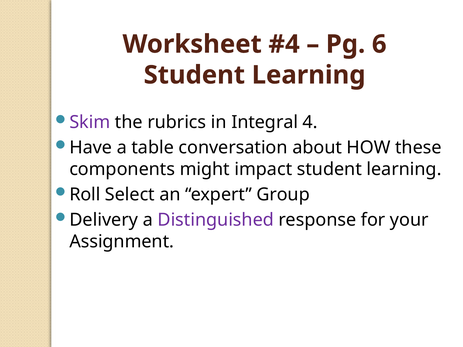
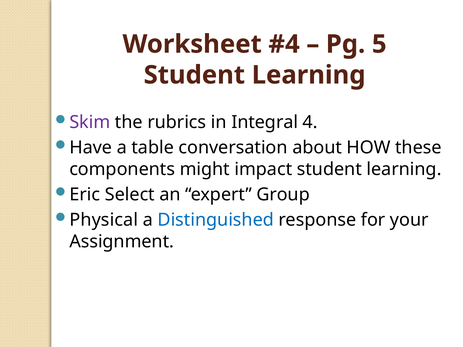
6: 6 -> 5
Roll: Roll -> Eric
Delivery: Delivery -> Physical
Distinguished colour: purple -> blue
